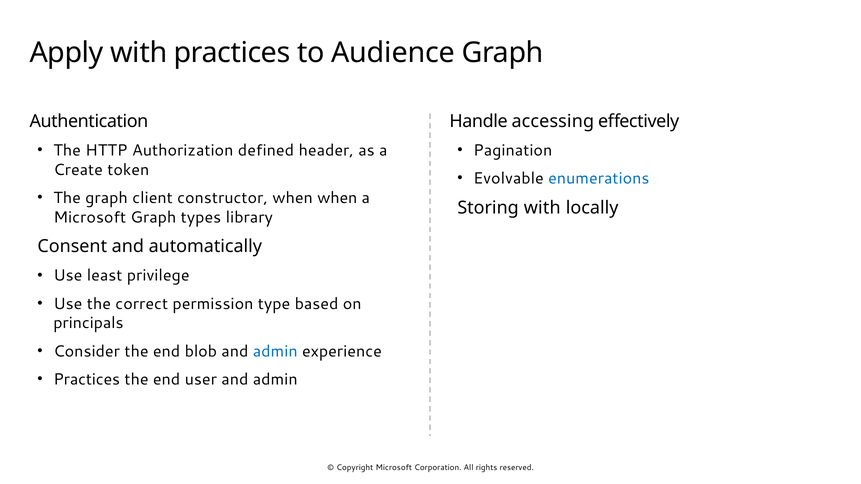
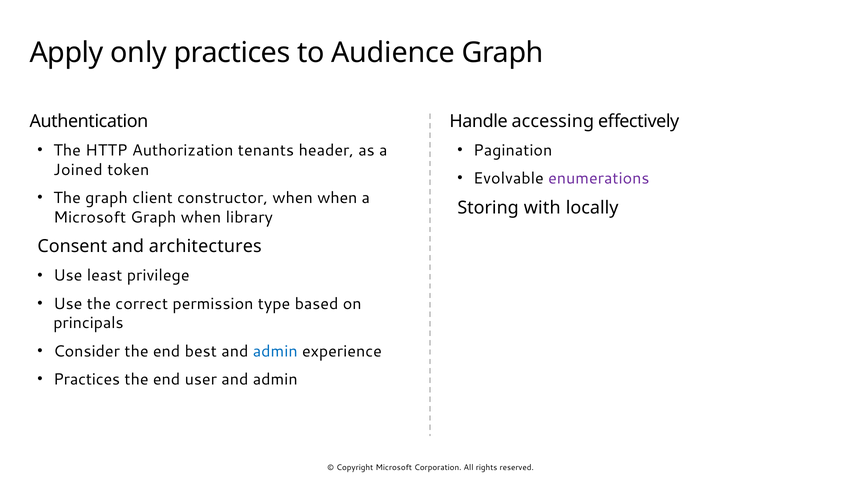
Apply with: with -> only
defined: defined -> tenants
Create: Create -> Joined
enumerations colour: blue -> purple
Graph types: types -> when
automatically: automatically -> architectures
blob: blob -> best
